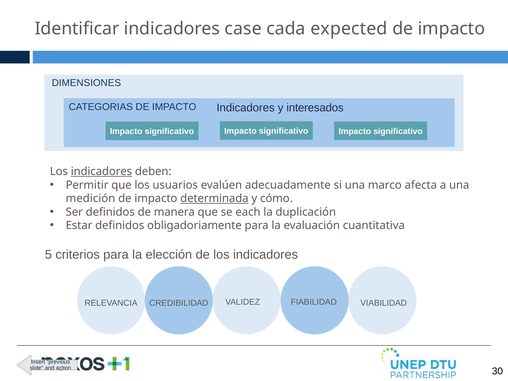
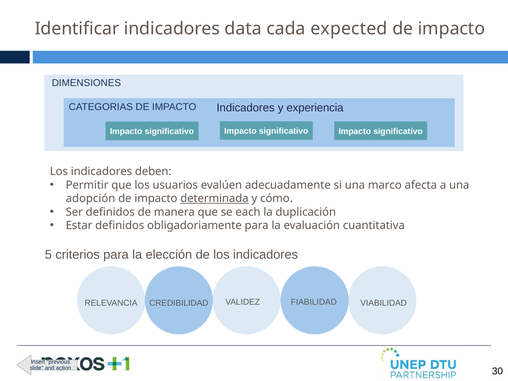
case: case -> data
interesados: interesados -> experiencia
indicadores at (101, 171) underline: present -> none
medición: medición -> adopción
